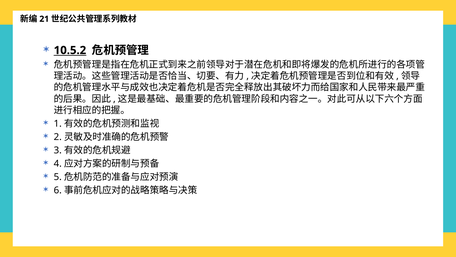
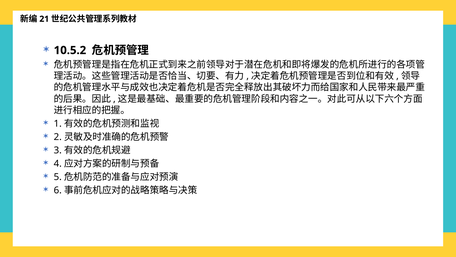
10.5.2 underline: present -> none
